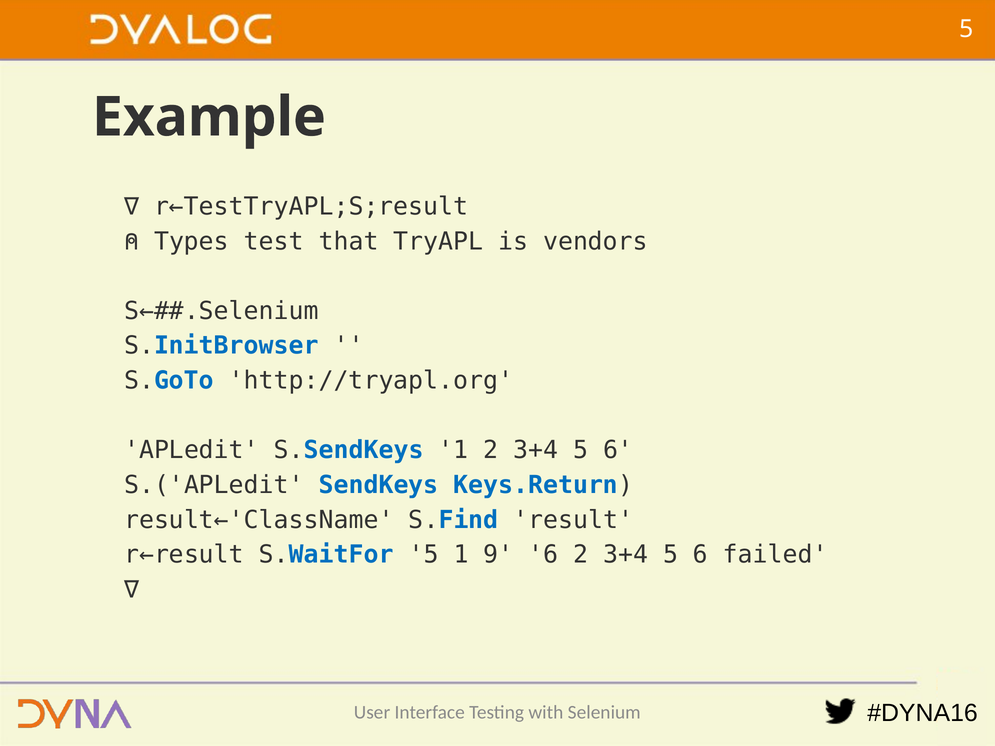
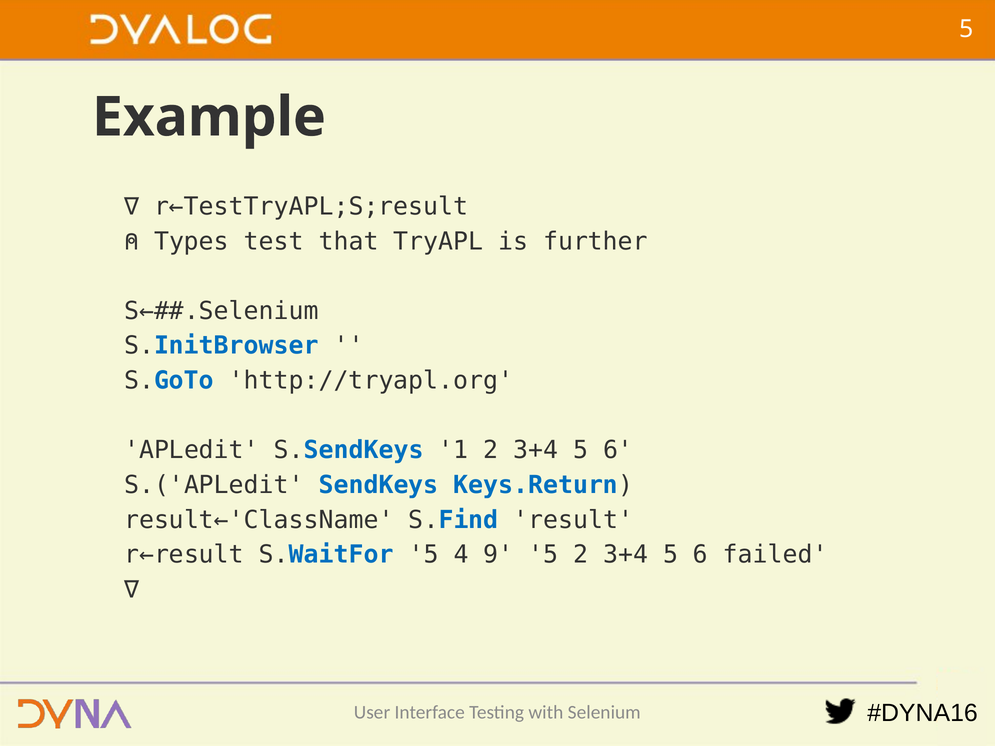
vendors: vendors -> further
5 1: 1 -> 4
9 6: 6 -> 5
